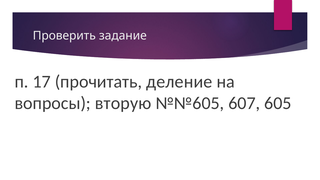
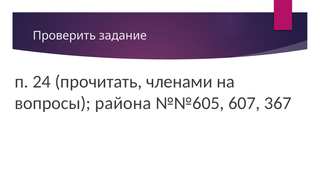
17: 17 -> 24
деление: деление -> членами
вторую: вторую -> района
605: 605 -> 367
